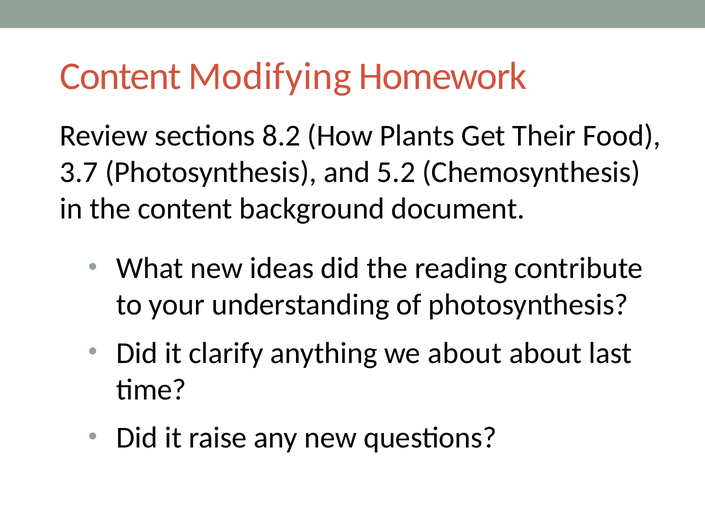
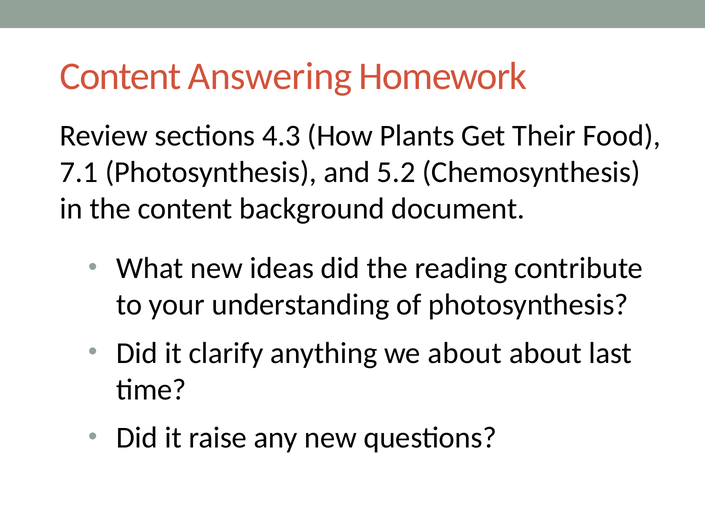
Modifying: Modifying -> Answering
8.2: 8.2 -> 4.3
3.7: 3.7 -> 7.1
